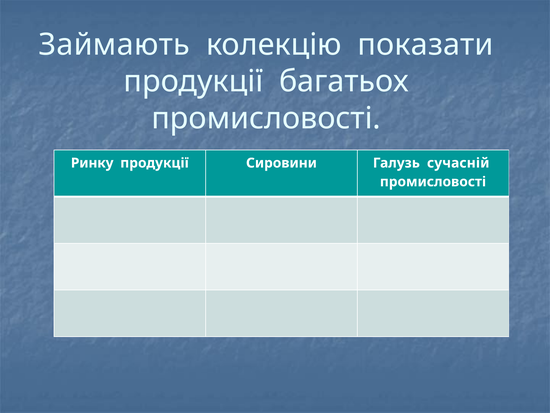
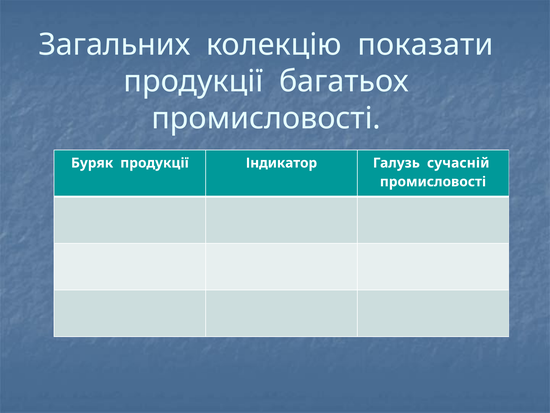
Займають: Займають -> Загальних
Ринку: Ринку -> Буряк
Сировини: Сировини -> Індикатор
